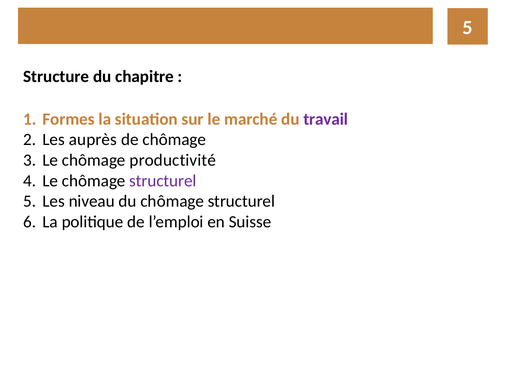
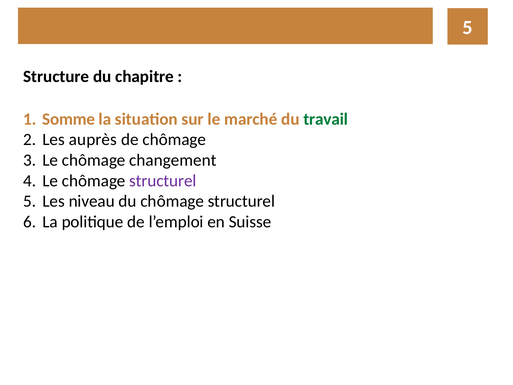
Formes: Formes -> Somme
travail colour: purple -> green
productivité: productivité -> changement
